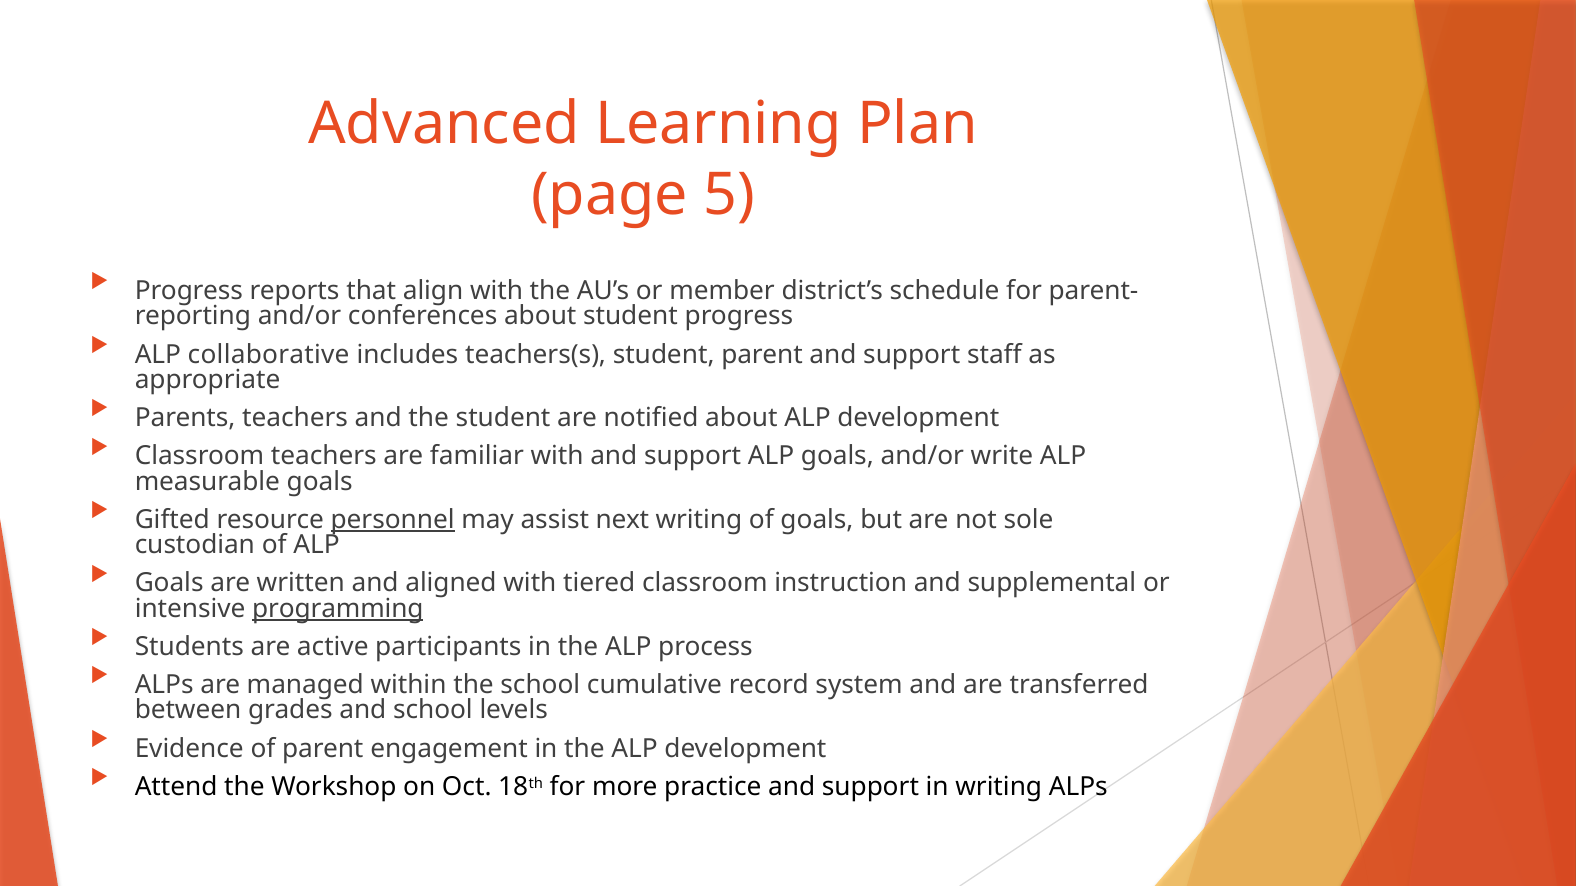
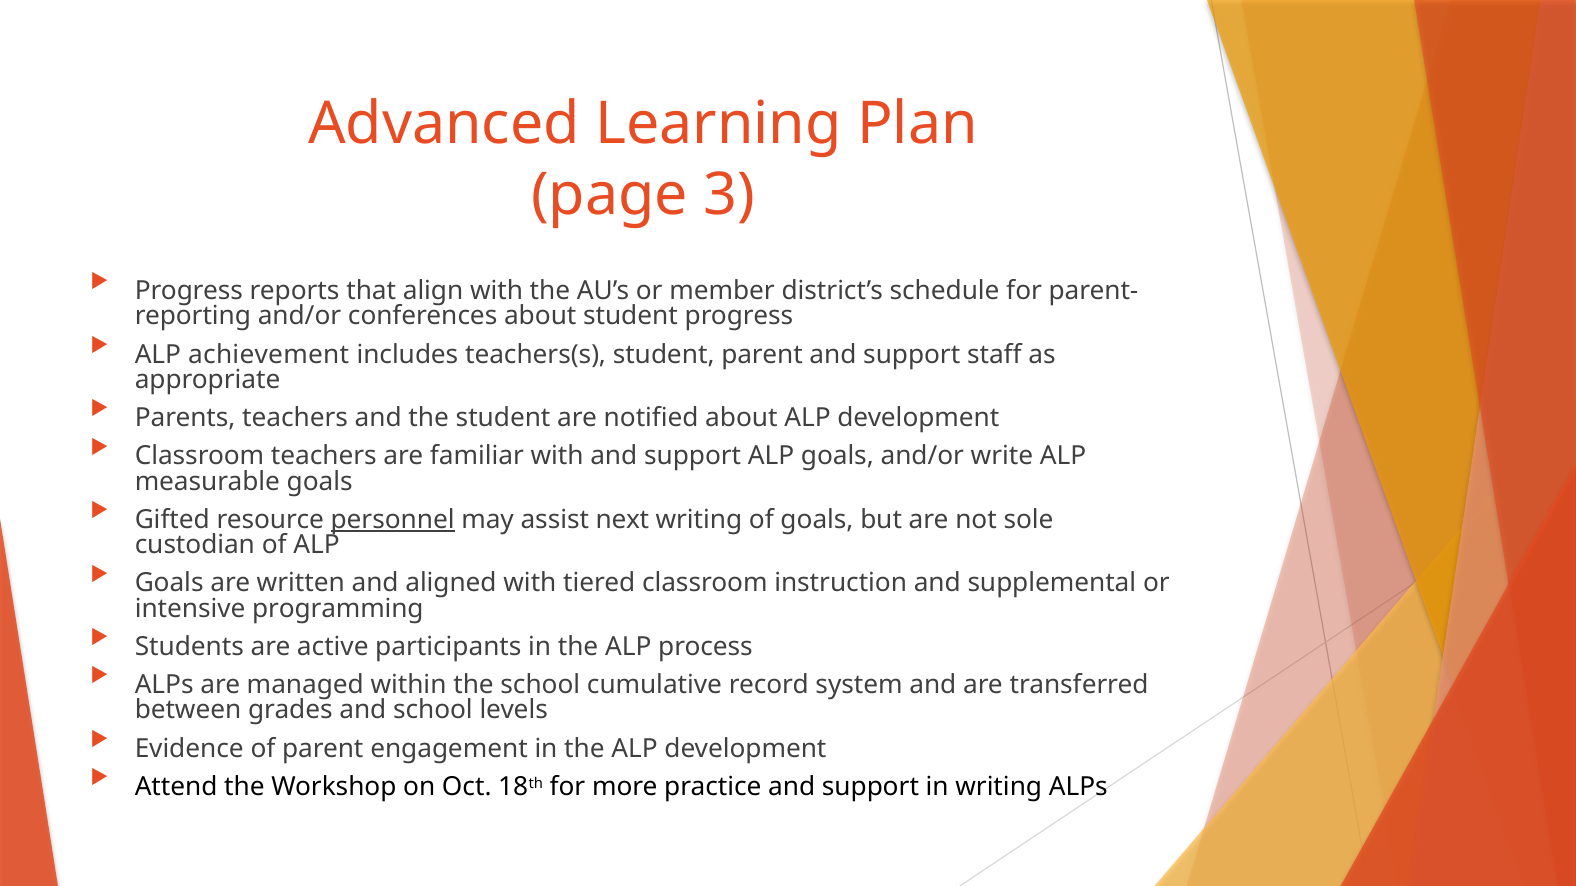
5: 5 -> 3
collaborative: collaborative -> achievement
programming underline: present -> none
